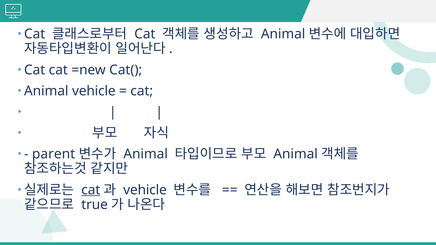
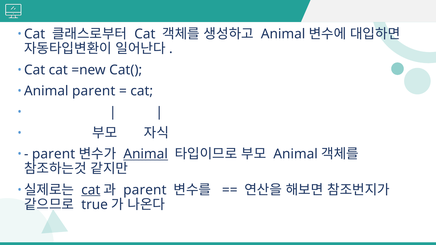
Animal vehicle: vehicle -> parent
Animal at (146, 154) underline: none -> present
vehicle at (145, 190): vehicle -> parent
